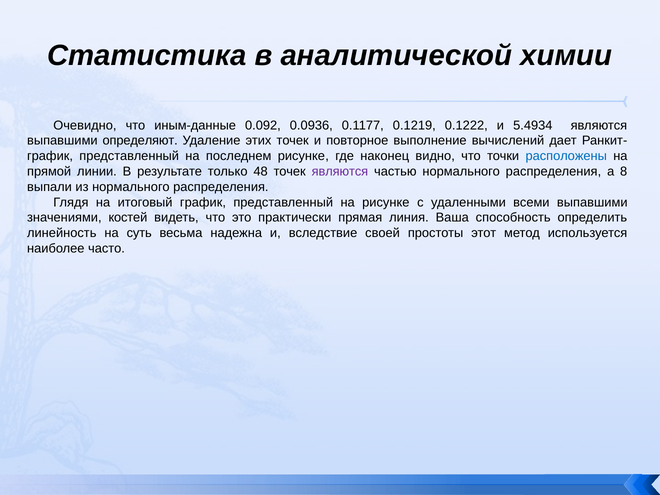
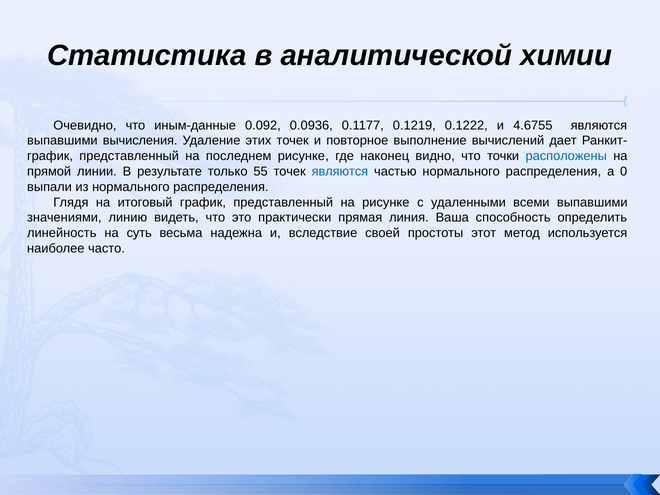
5.4934: 5.4934 -> 4.6755
определяют: определяют -> вычисления
48: 48 -> 55
являются at (340, 172) colour: purple -> blue
8: 8 -> 0
костей: костей -> линию
